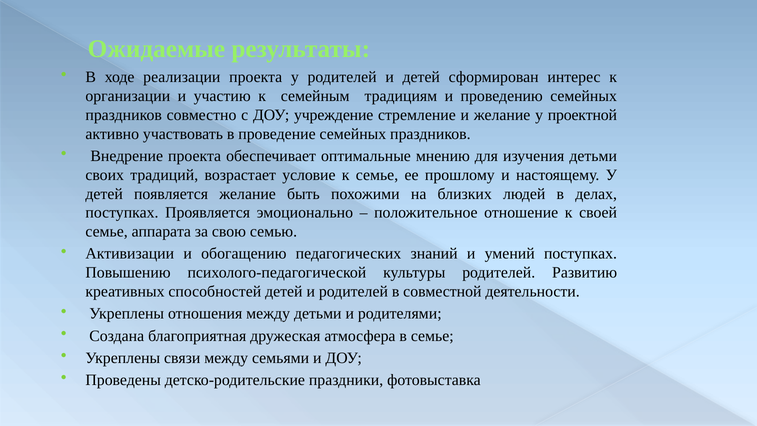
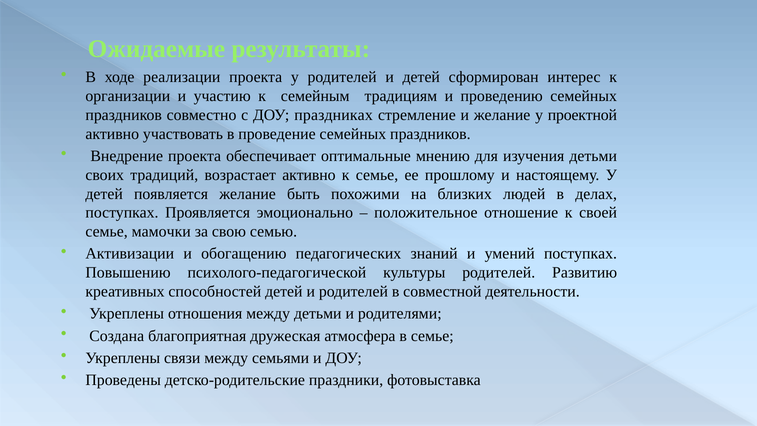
учреждение: учреждение -> праздниках
возрастает условие: условие -> активно
аппарата: аппарата -> мамочки
